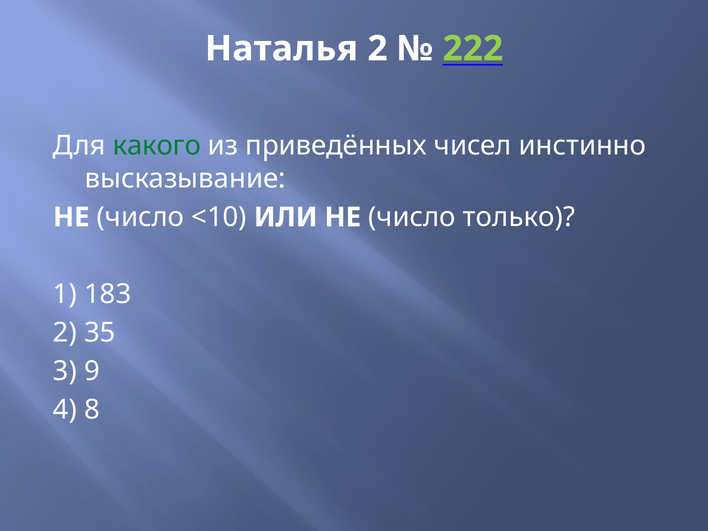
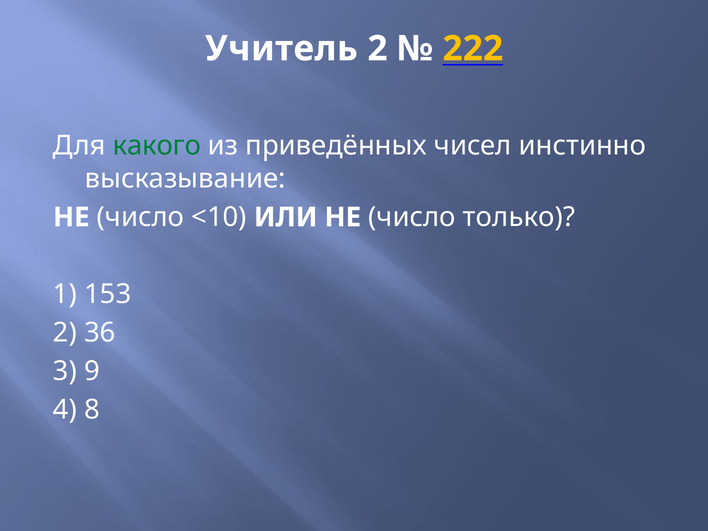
Наталья: Наталья -> Учитель
222 colour: light green -> yellow
183: 183 -> 153
35: 35 -> 36
